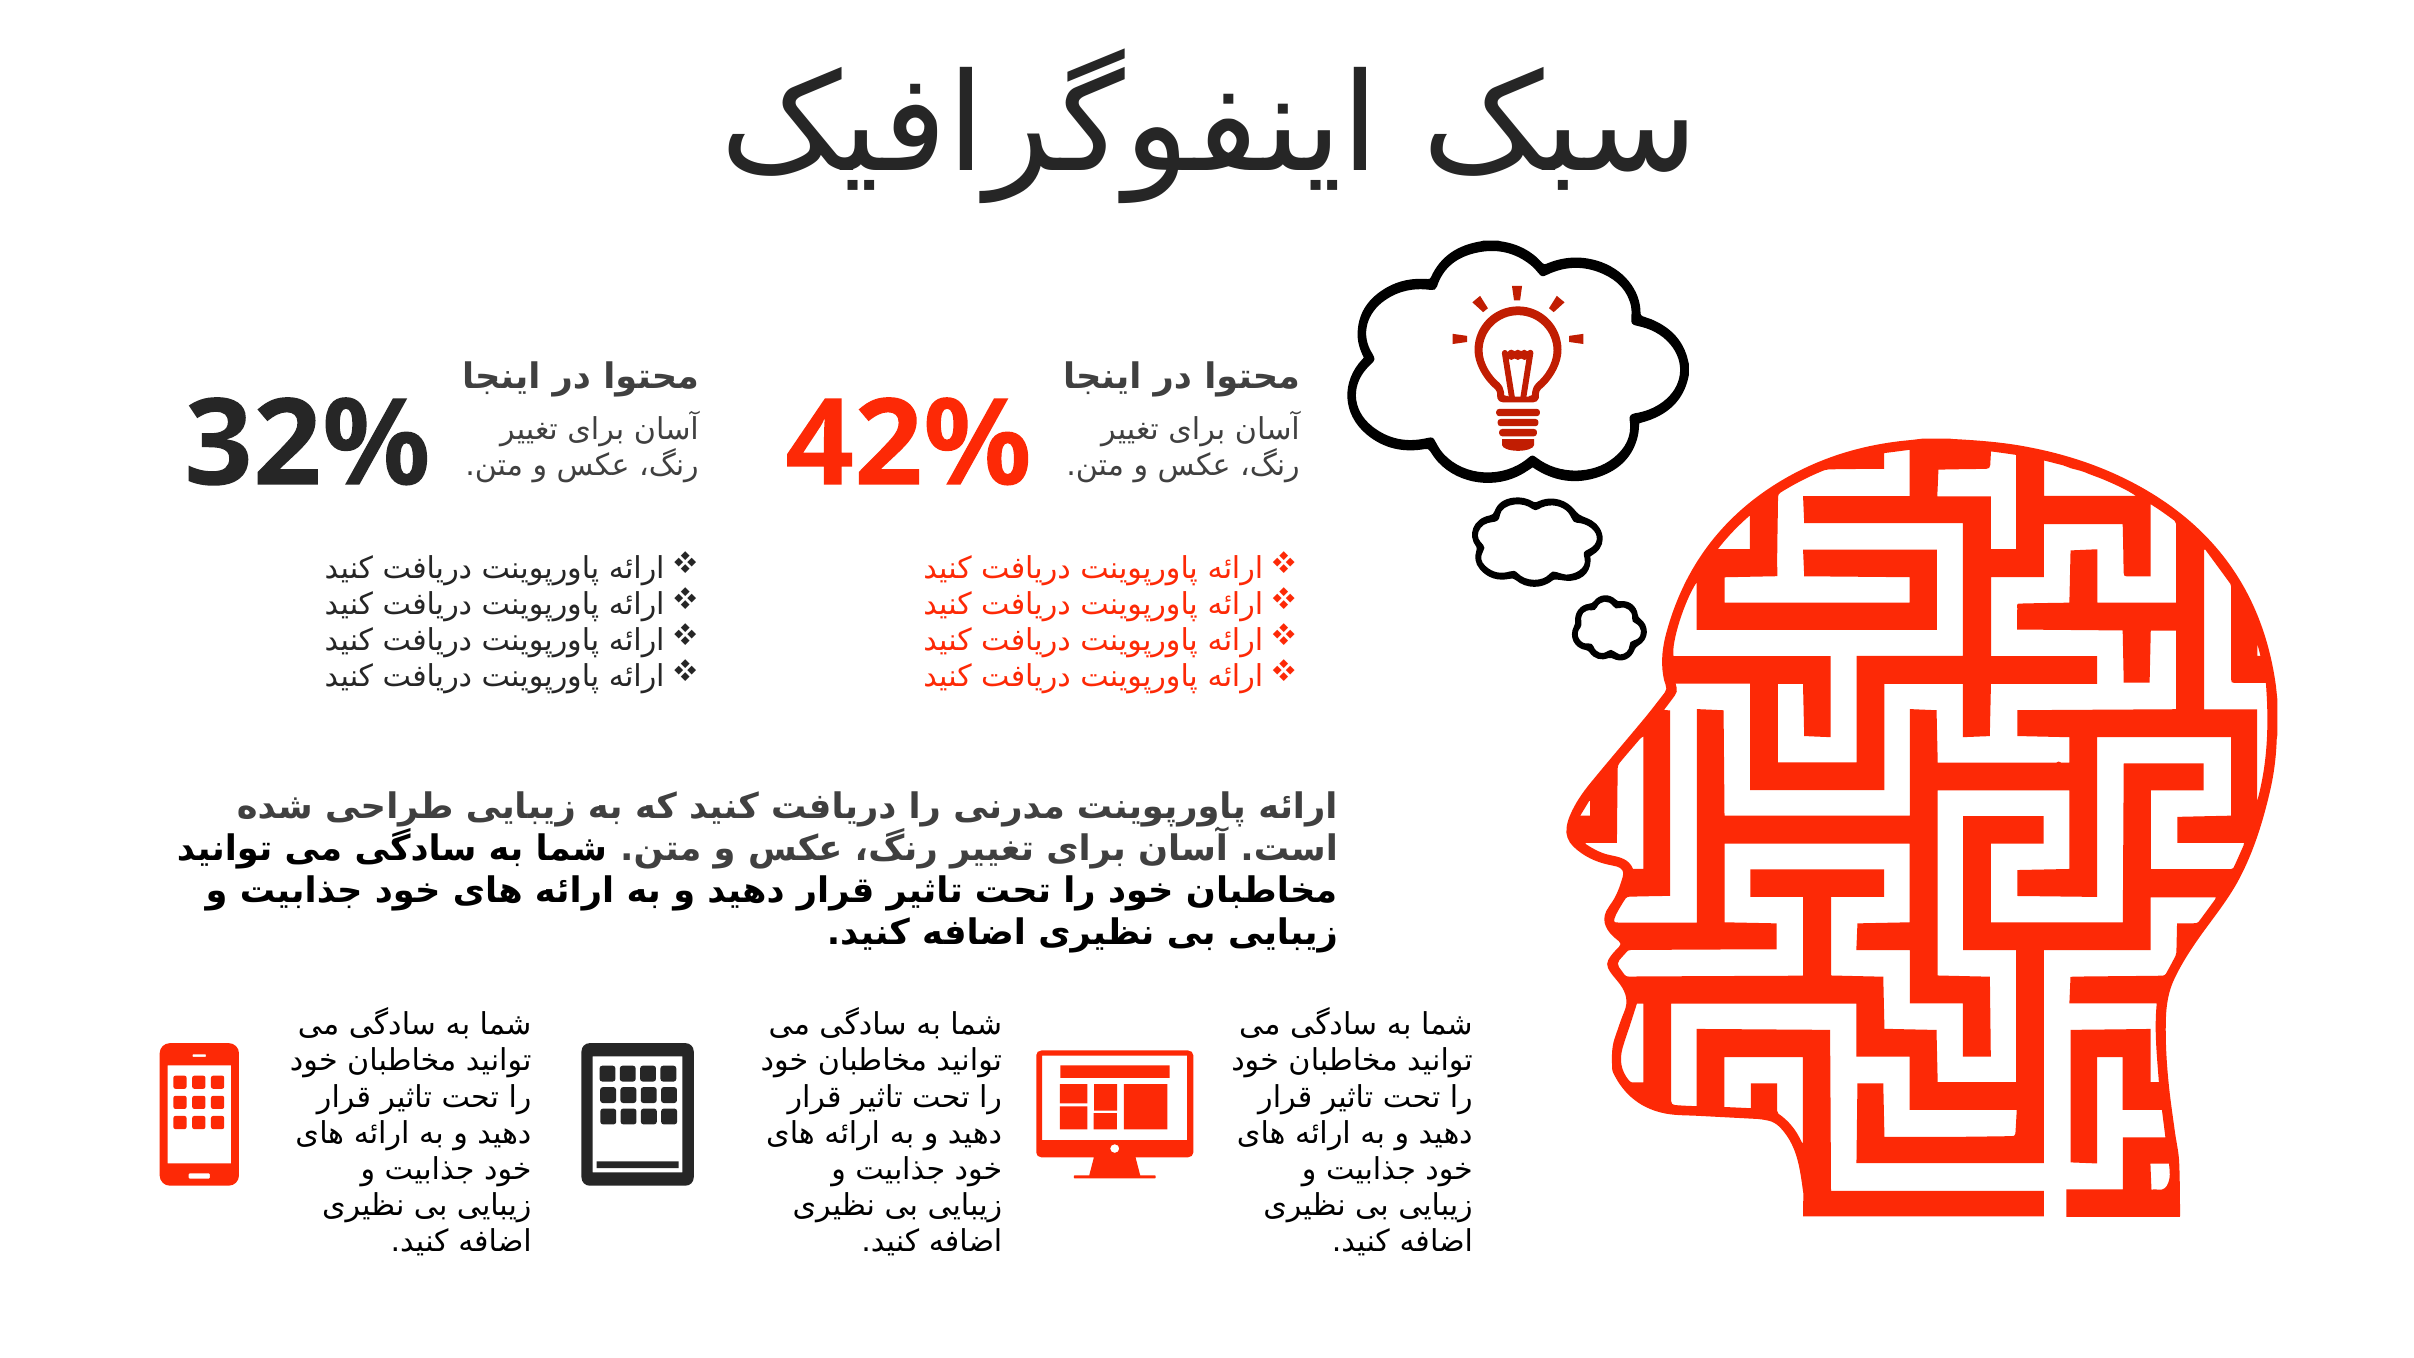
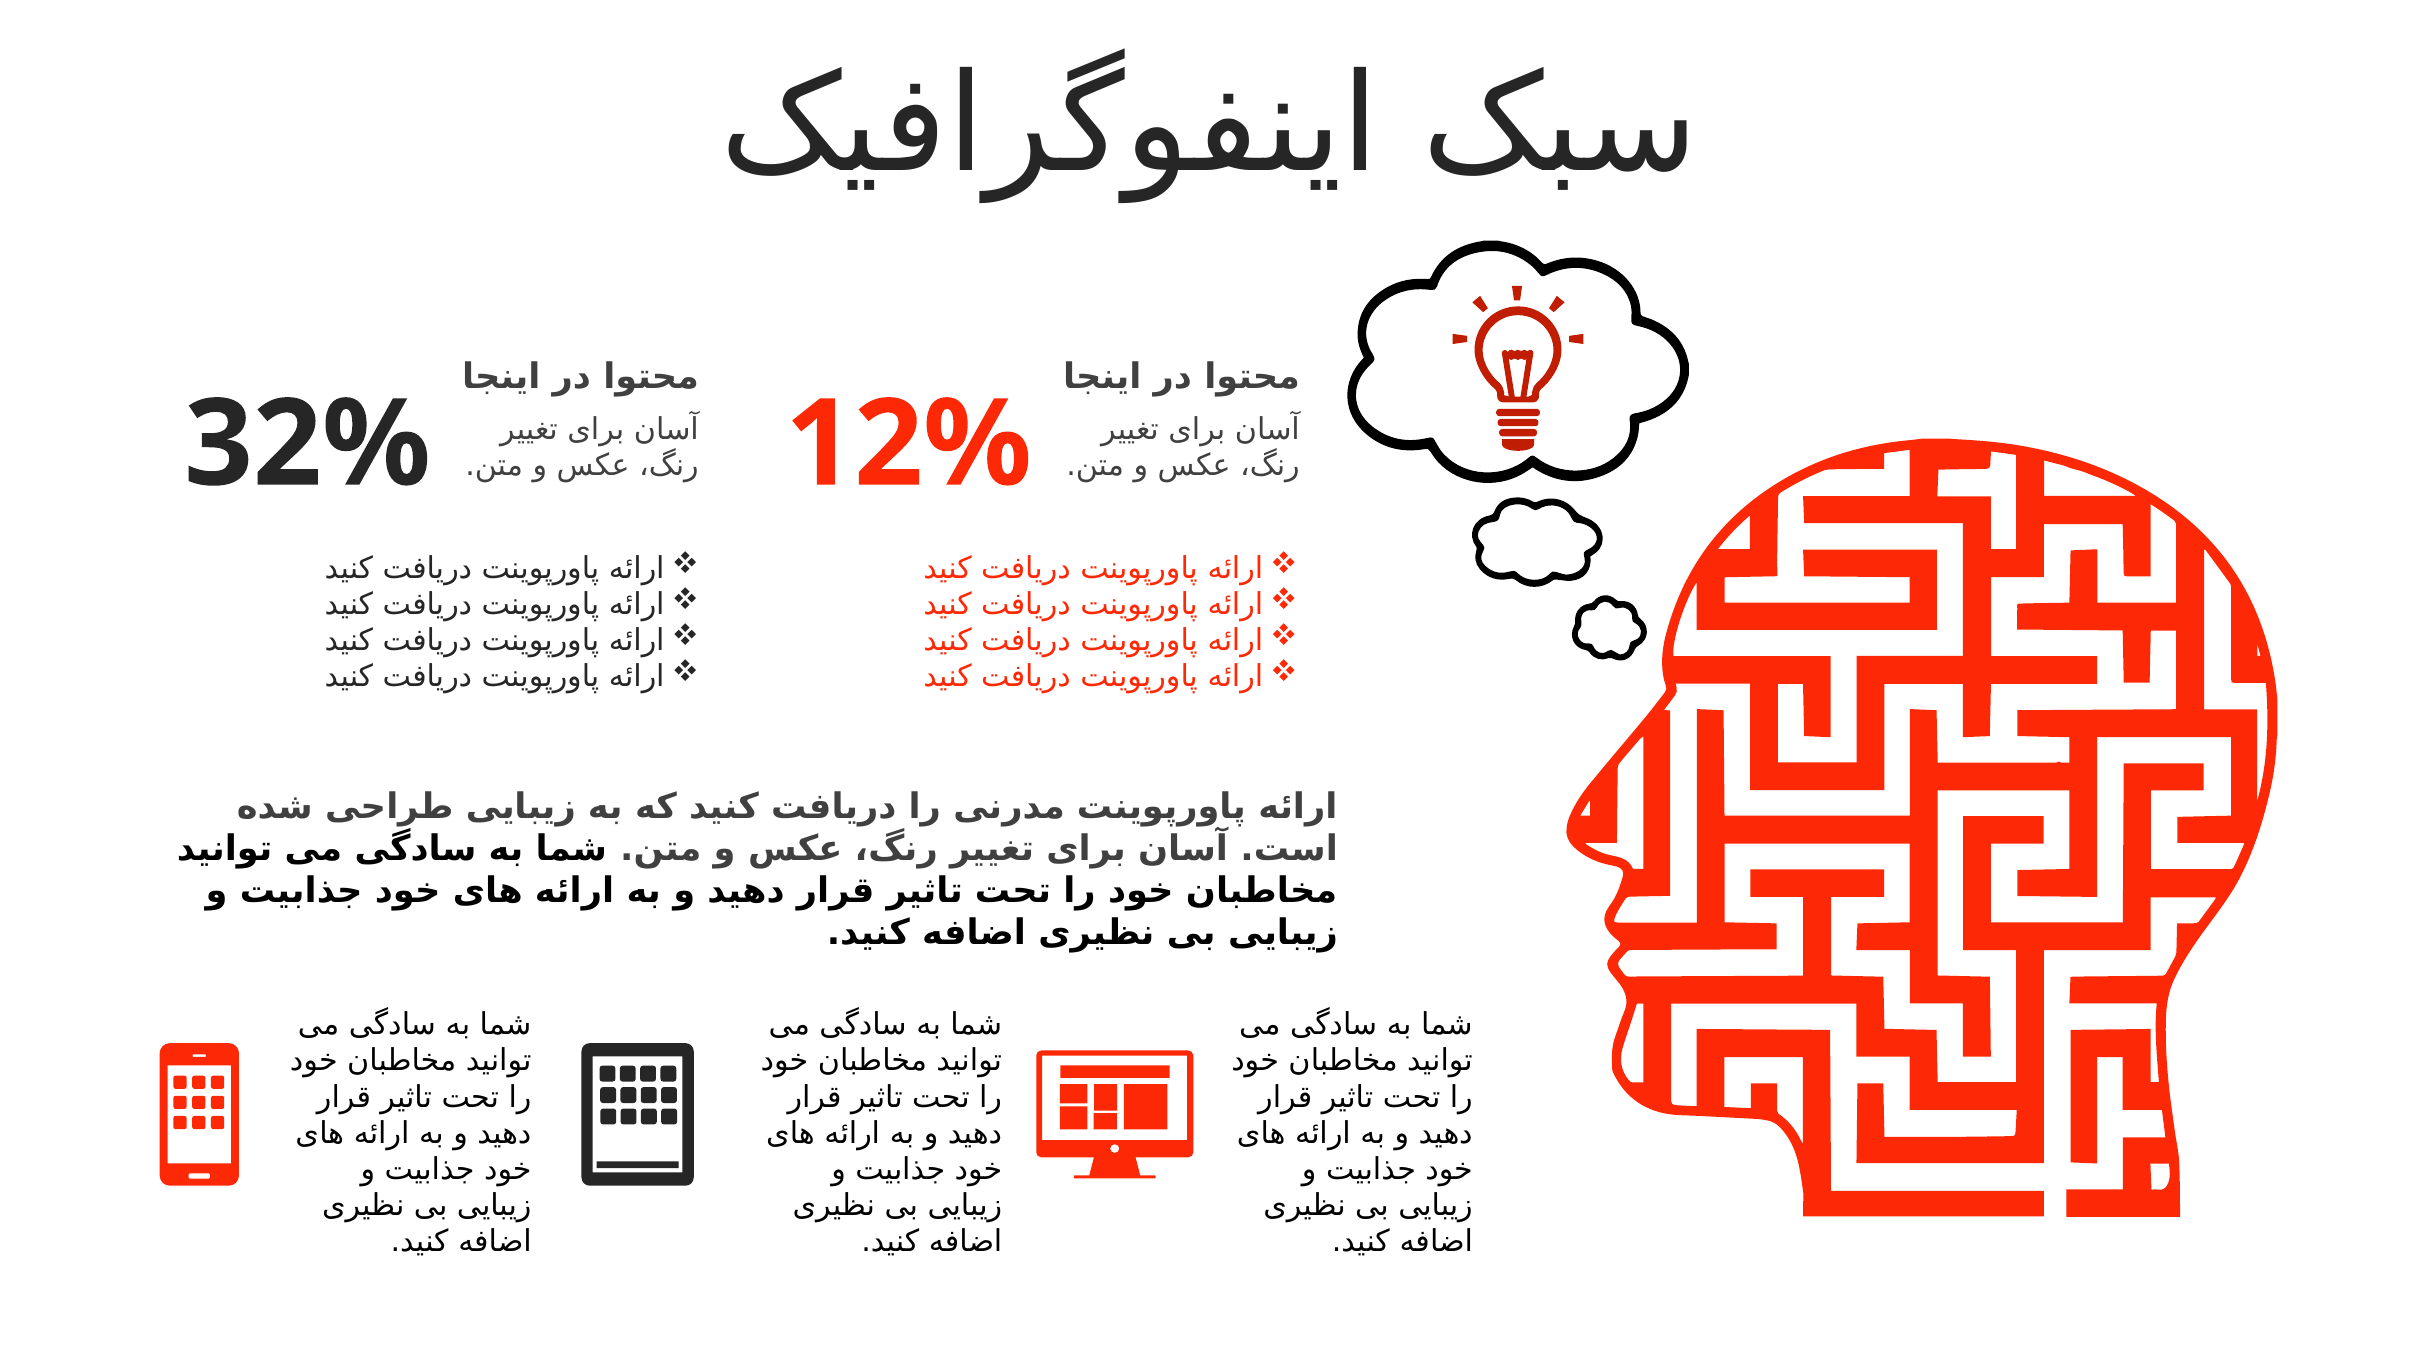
42%: 42% -> 12%
